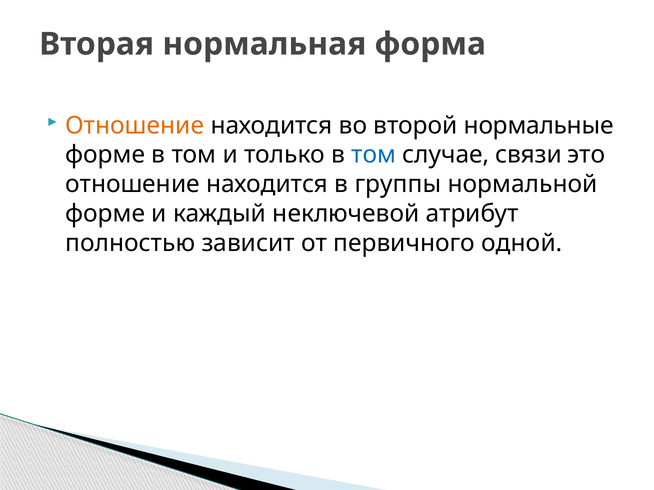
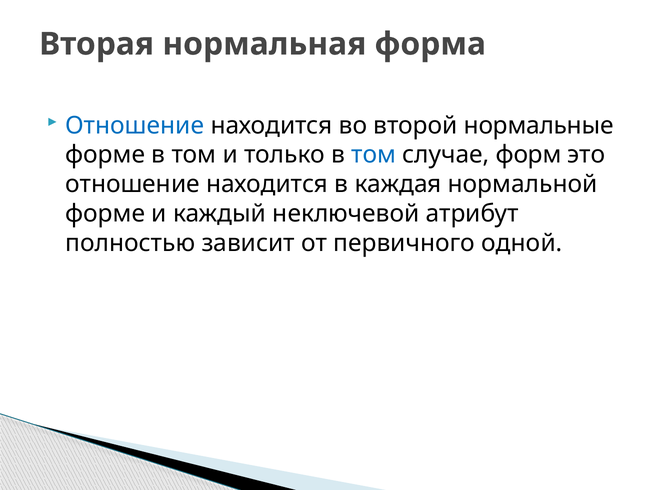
Отношение at (135, 126) colour: orange -> blue
связи: связи -> форм
группы: группы -> каждая
